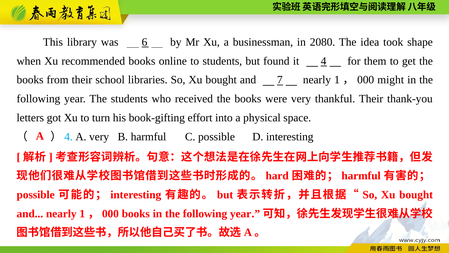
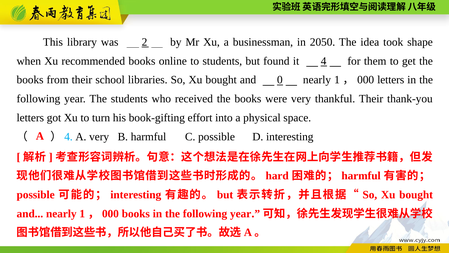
6: 6 -> 2
2080: 2080 -> 2050
7: 7 -> 0
might at (391, 80): might -> letters
